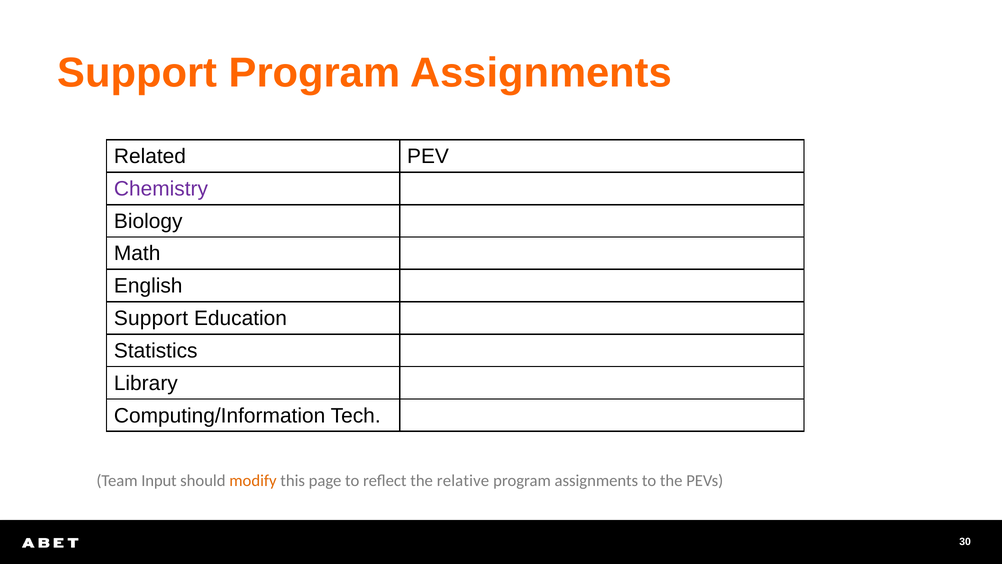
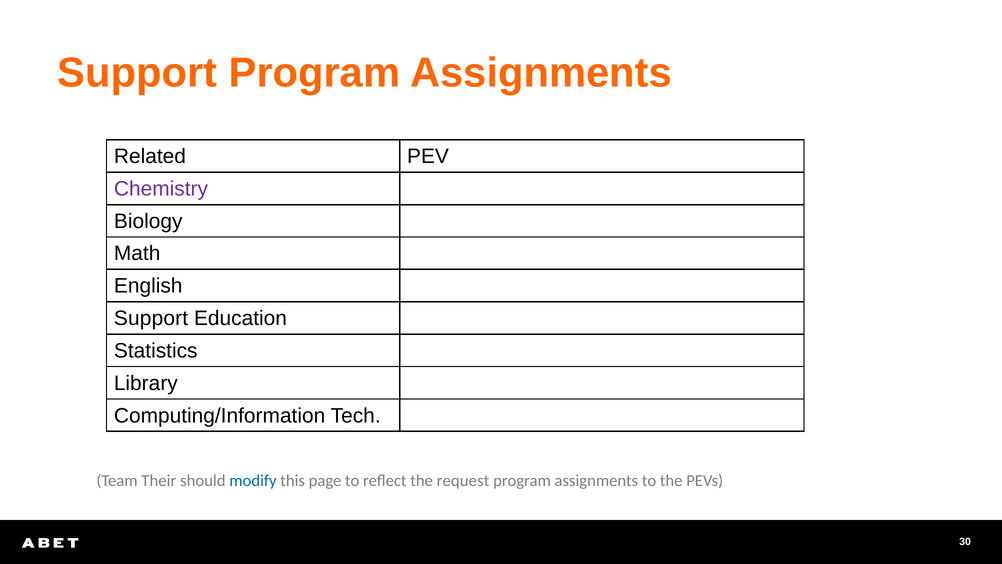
Input: Input -> Their
modify colour: orange -> blue
relative: relative -> request
